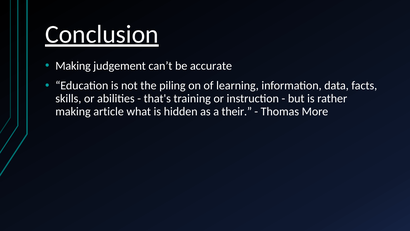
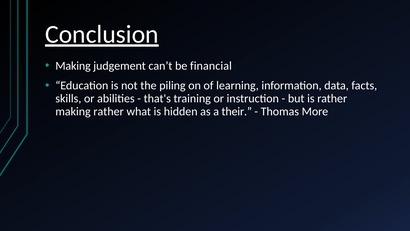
accurate: accurate -> financial
making article: article -> rather
